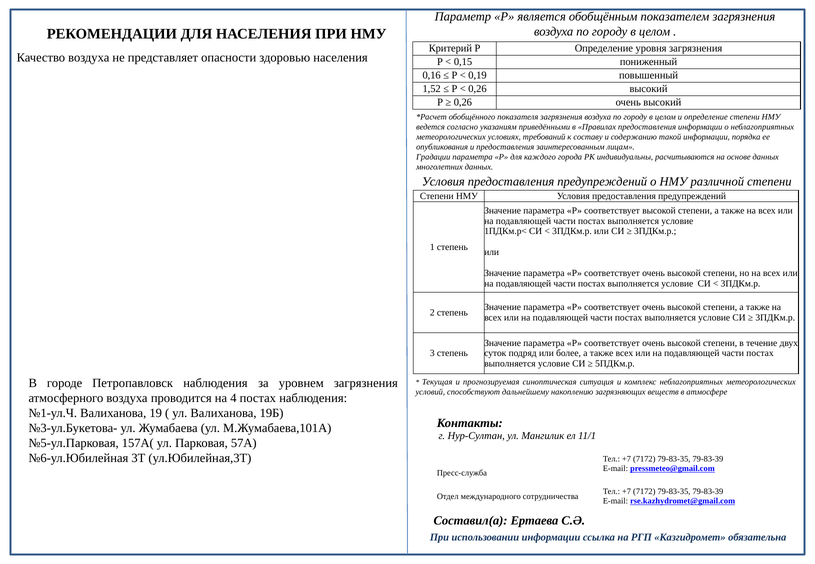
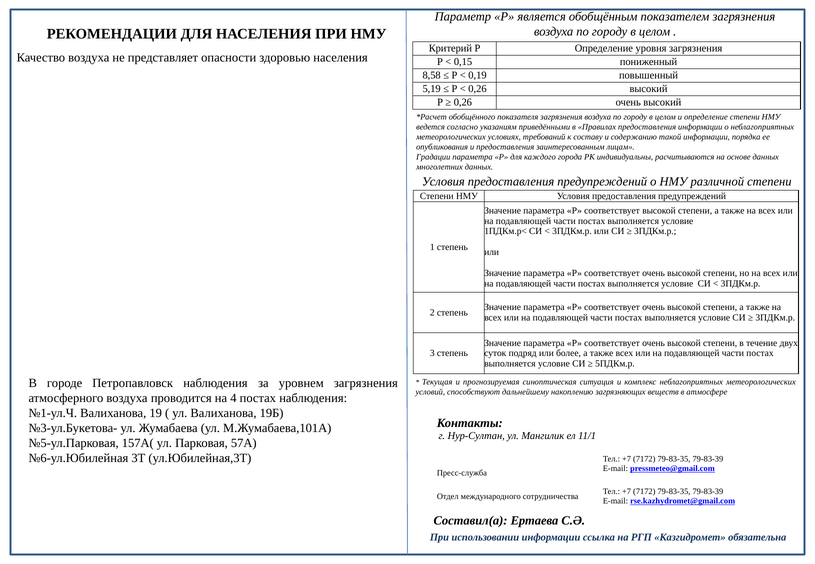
0,16: 0,16 -> 8,58
1,52: 1,52 -> 5,19
